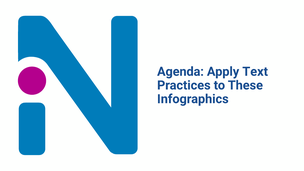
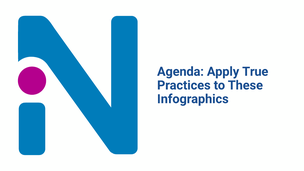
Text: Text -> True
